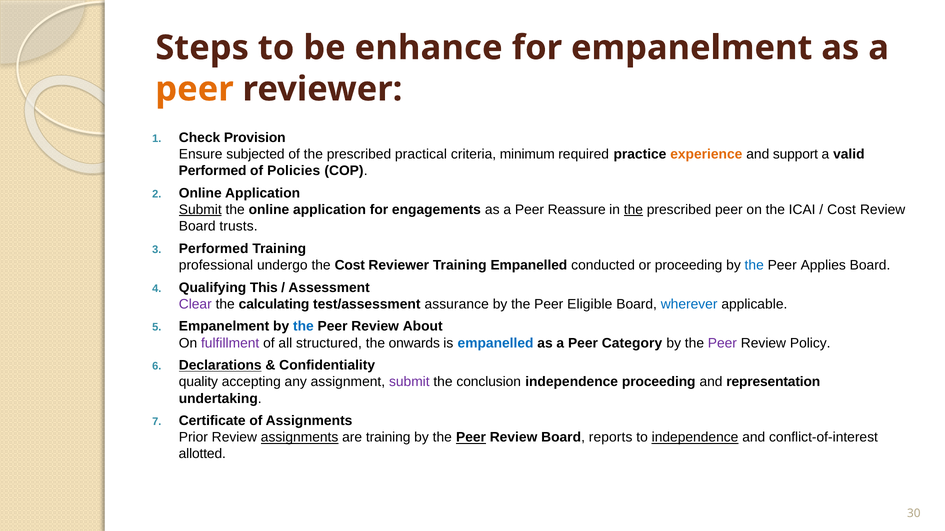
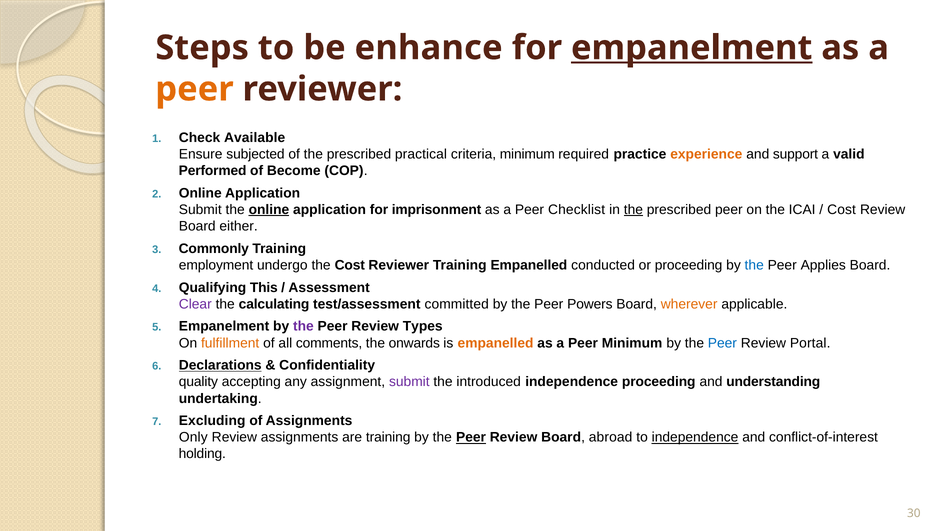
empanelment at (692, 48) underline: none -> present
Provision: Provision -> Available
Policies: Policies -> Become
Submit at (200, 210) underline: present -> none
online at (269, 210) underline: none -> present
engagements: engagements -> imprisonment
Reassure: Reassure -> Checklist
trusts: trusts -> either
Performed at (214, 249): Performed -> Commonly
professional: professional -> employment
assurance: assurance -> committed
Eligible: Eligible -> Powers
wherever colour: blue -> orange
the at (303, 327) colour: blue -> purple
About: About -> Types
fulfillment colour: purple -> orange
structured: structured -> comments
empanelled at (496, 343) colour: blue -> orange
Peer Category: Category -> Minimum
Peer at (722, 343) colour: purple -> blue
Policy: Policy -> Portal
conclusion: conclusion -> introduced
representation: representation -> understanding
Certificate: Certificate -> Excluding
Prior: Prior -> Only
assignments at (300, 438) underline: present -> none
reports: reports -> abroad
allotted: allotted -> holding
